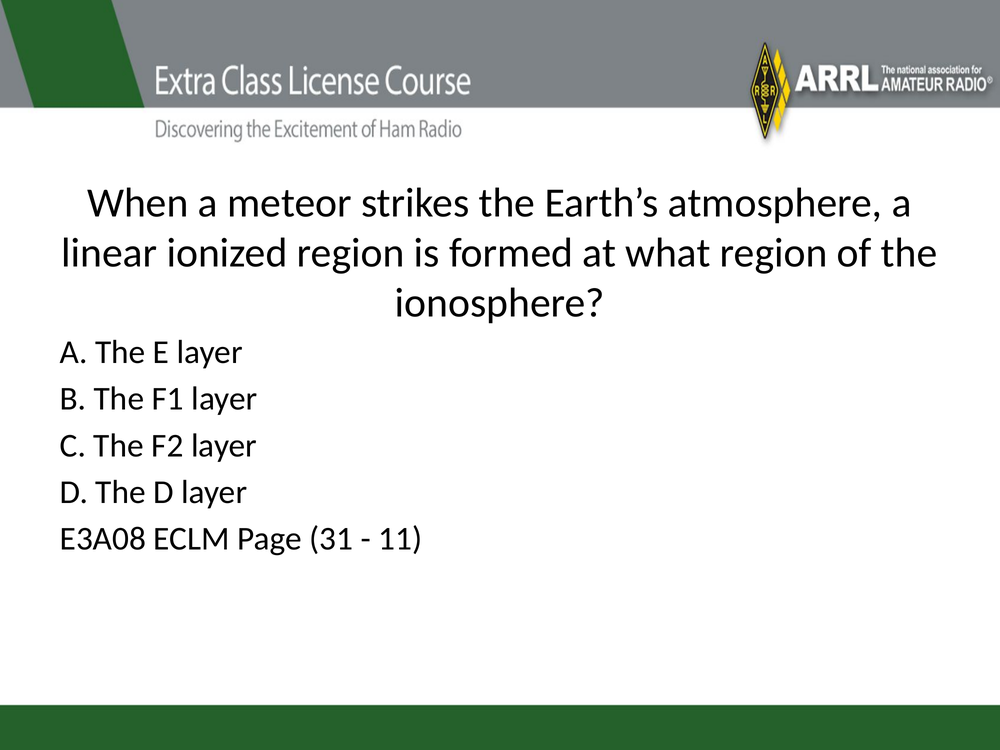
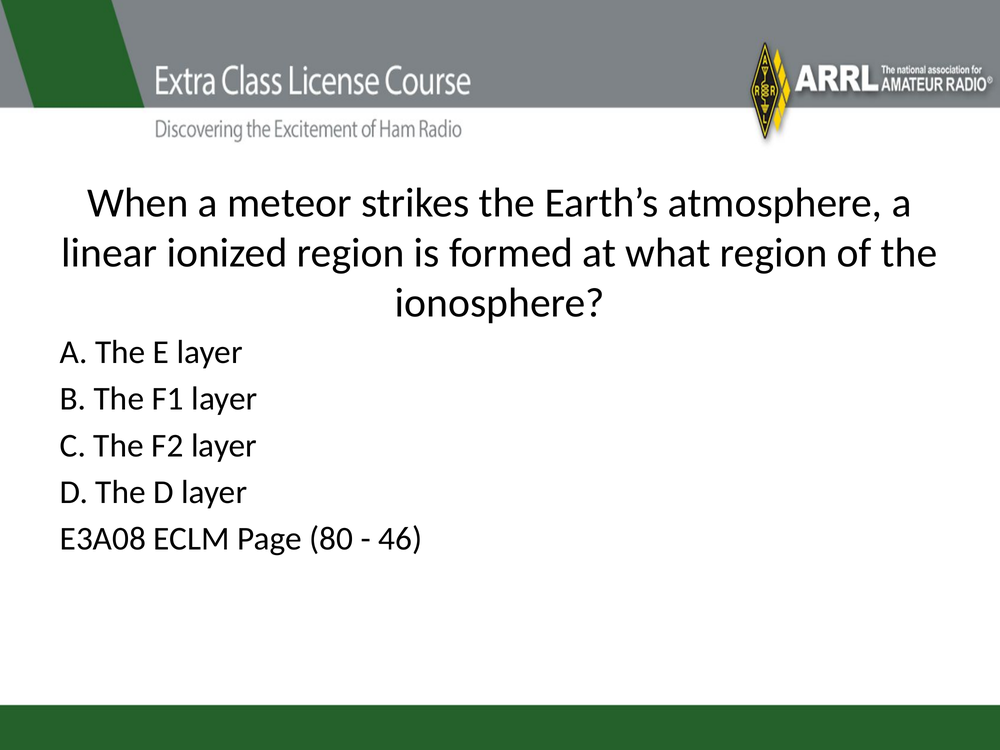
31: 31 -> 80
11: 11 -> 46
